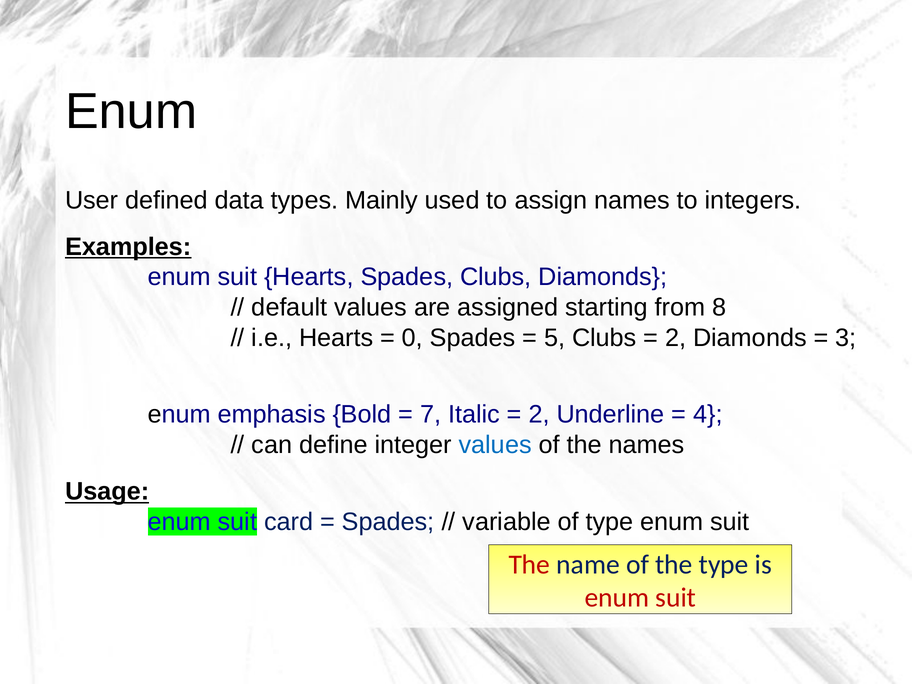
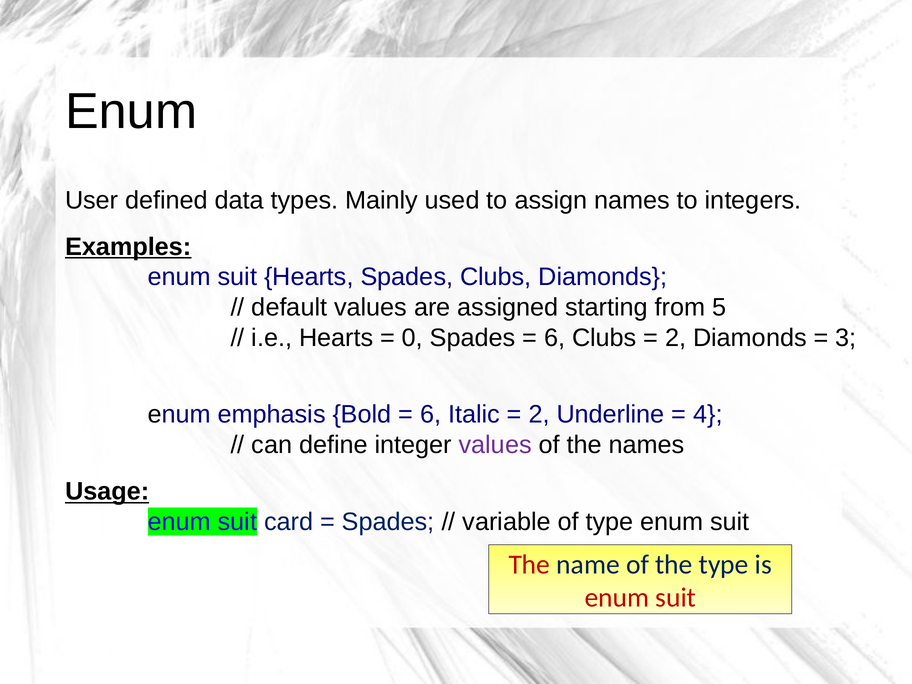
8: 8 -> 5
5 at (555, 338): 5 -> 6
7 at (431, 415): 7 -> 6
values at (495, 445) colour: blue -> purple
